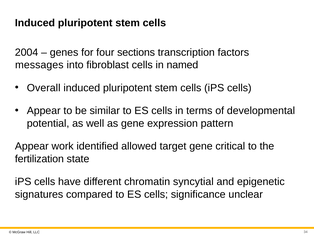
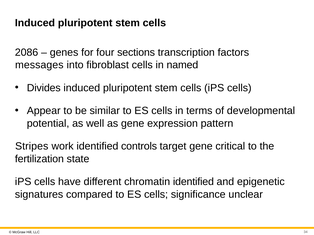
2004: 2004 -> 2086
Overall: Overall -> Divides
Appear at (32, 147): Appear -> Stripes
allowed: allowed -> controls
chromatin syncytial: syncytial -> identified
